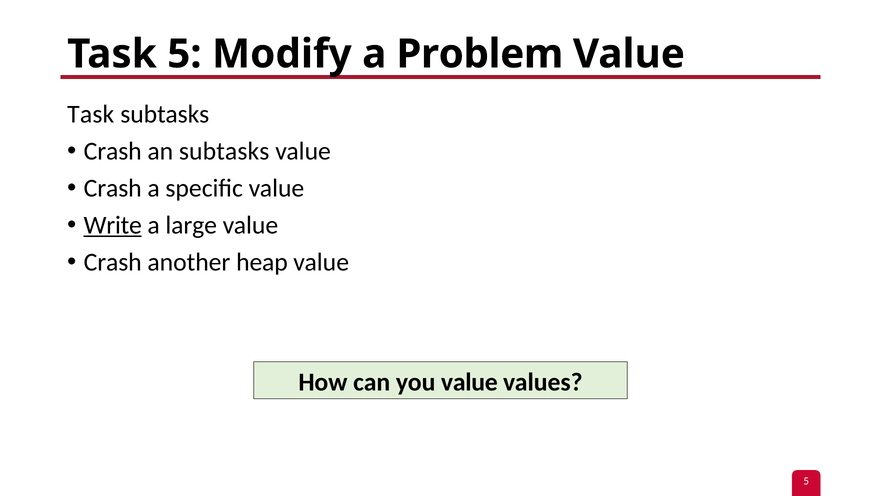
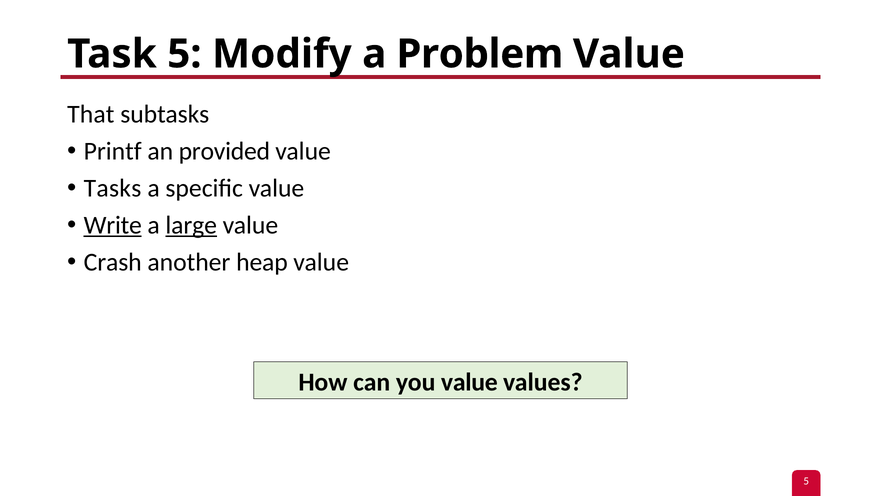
Task at (91, 114): Task -> That
Crash at (113, 151): Crash -> Printf
an subtasks: subtasks -> provided
Crash at (113, 188): Crash -> Tasks
large underline: none -> present
